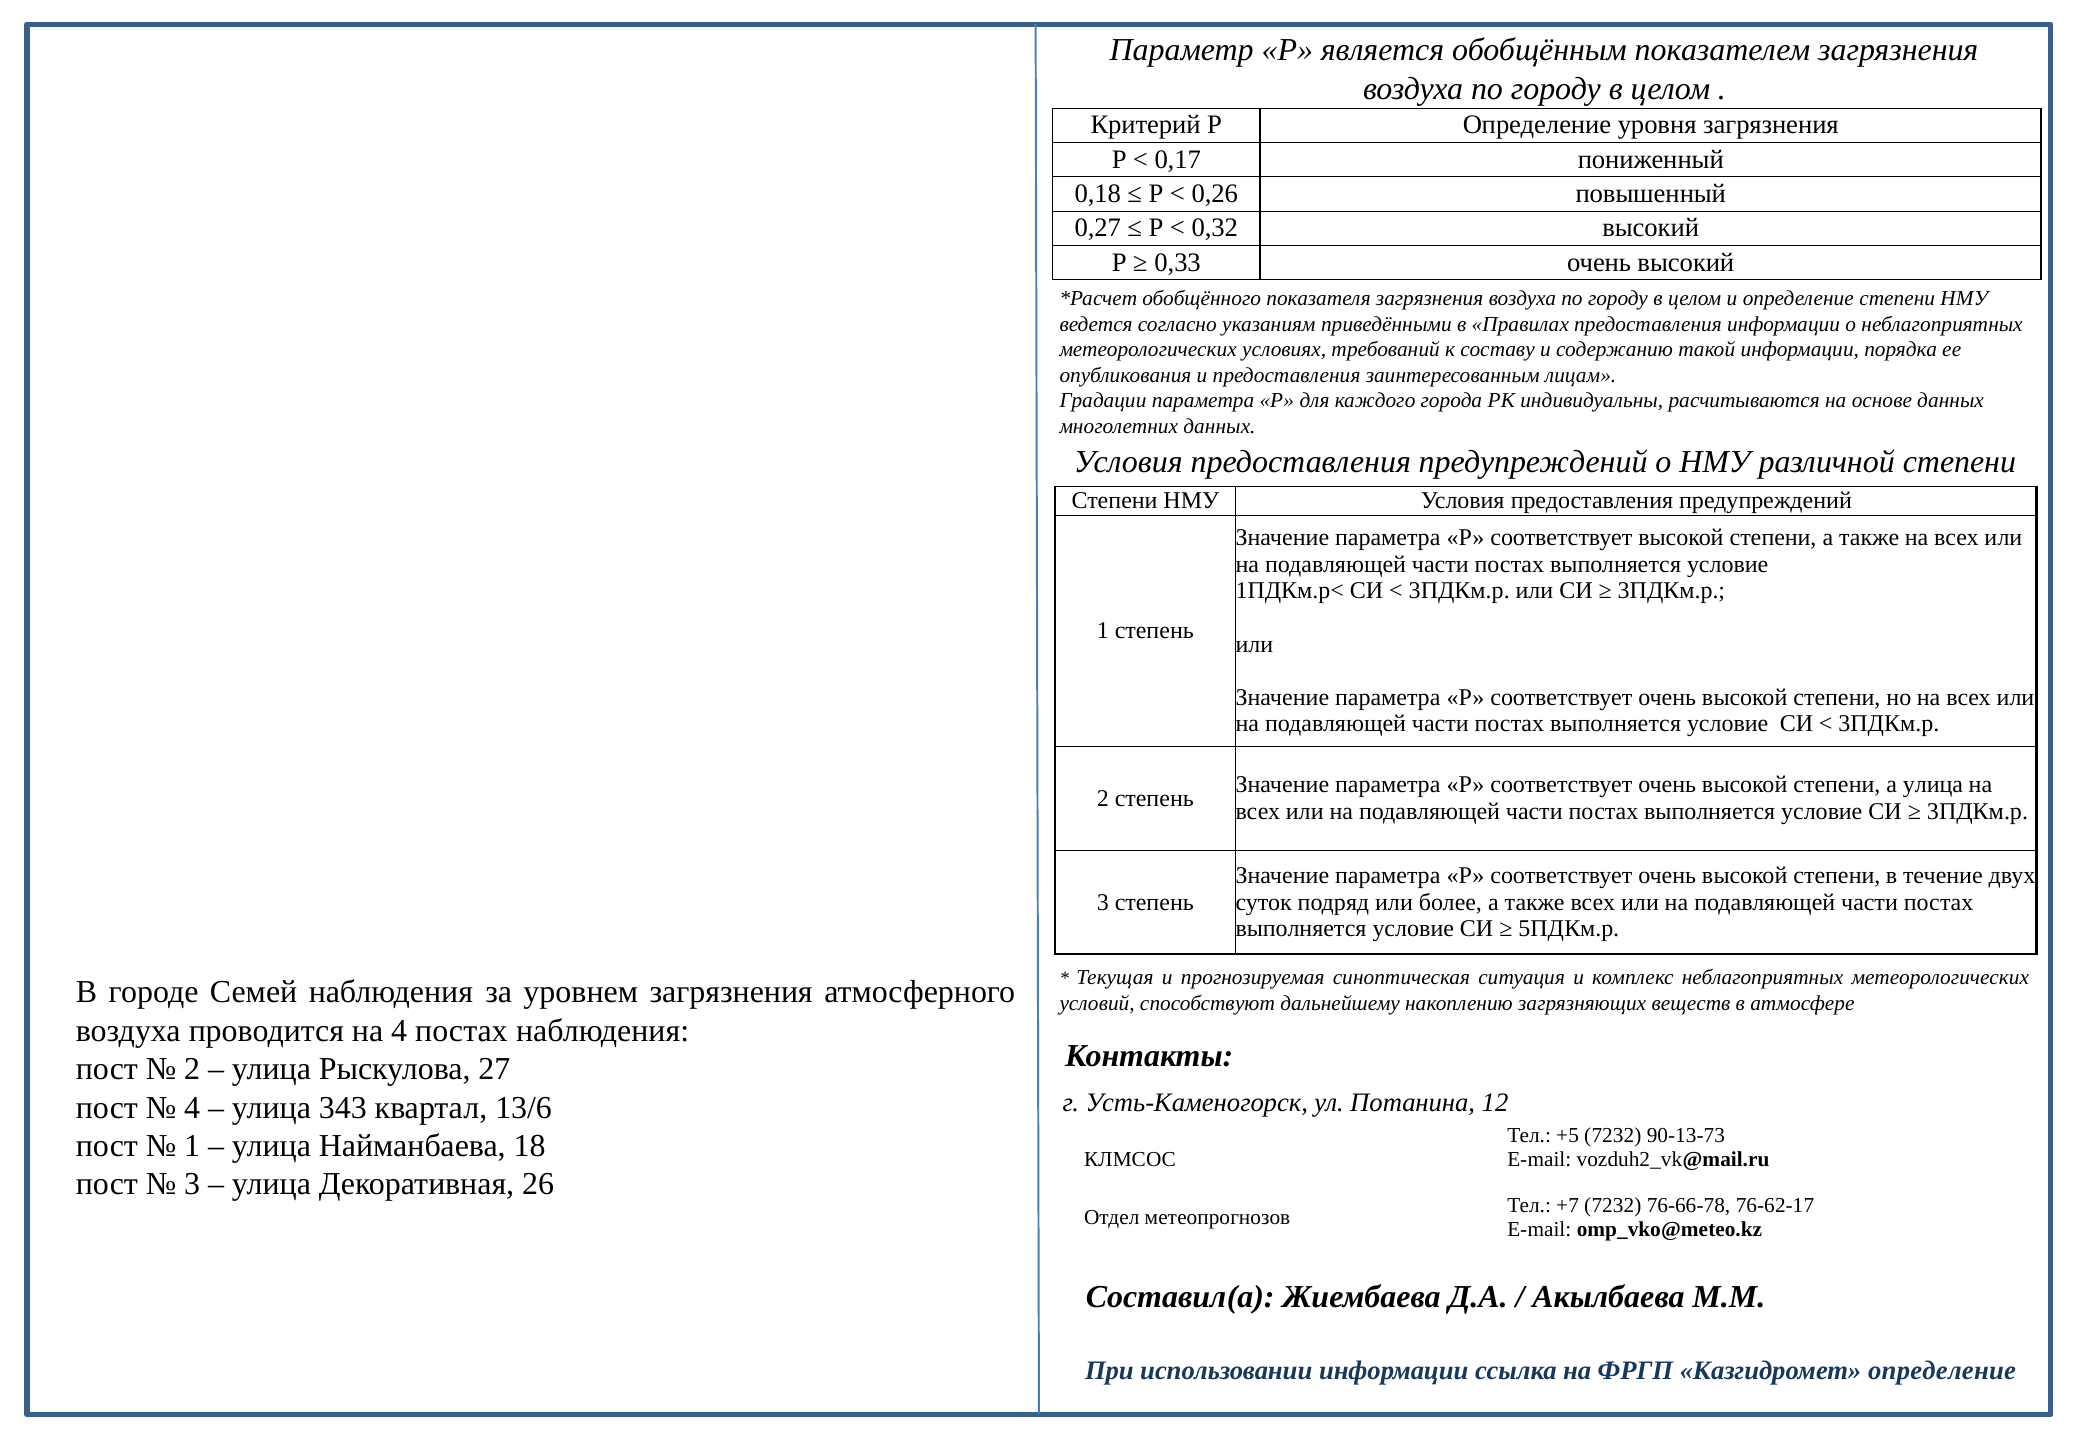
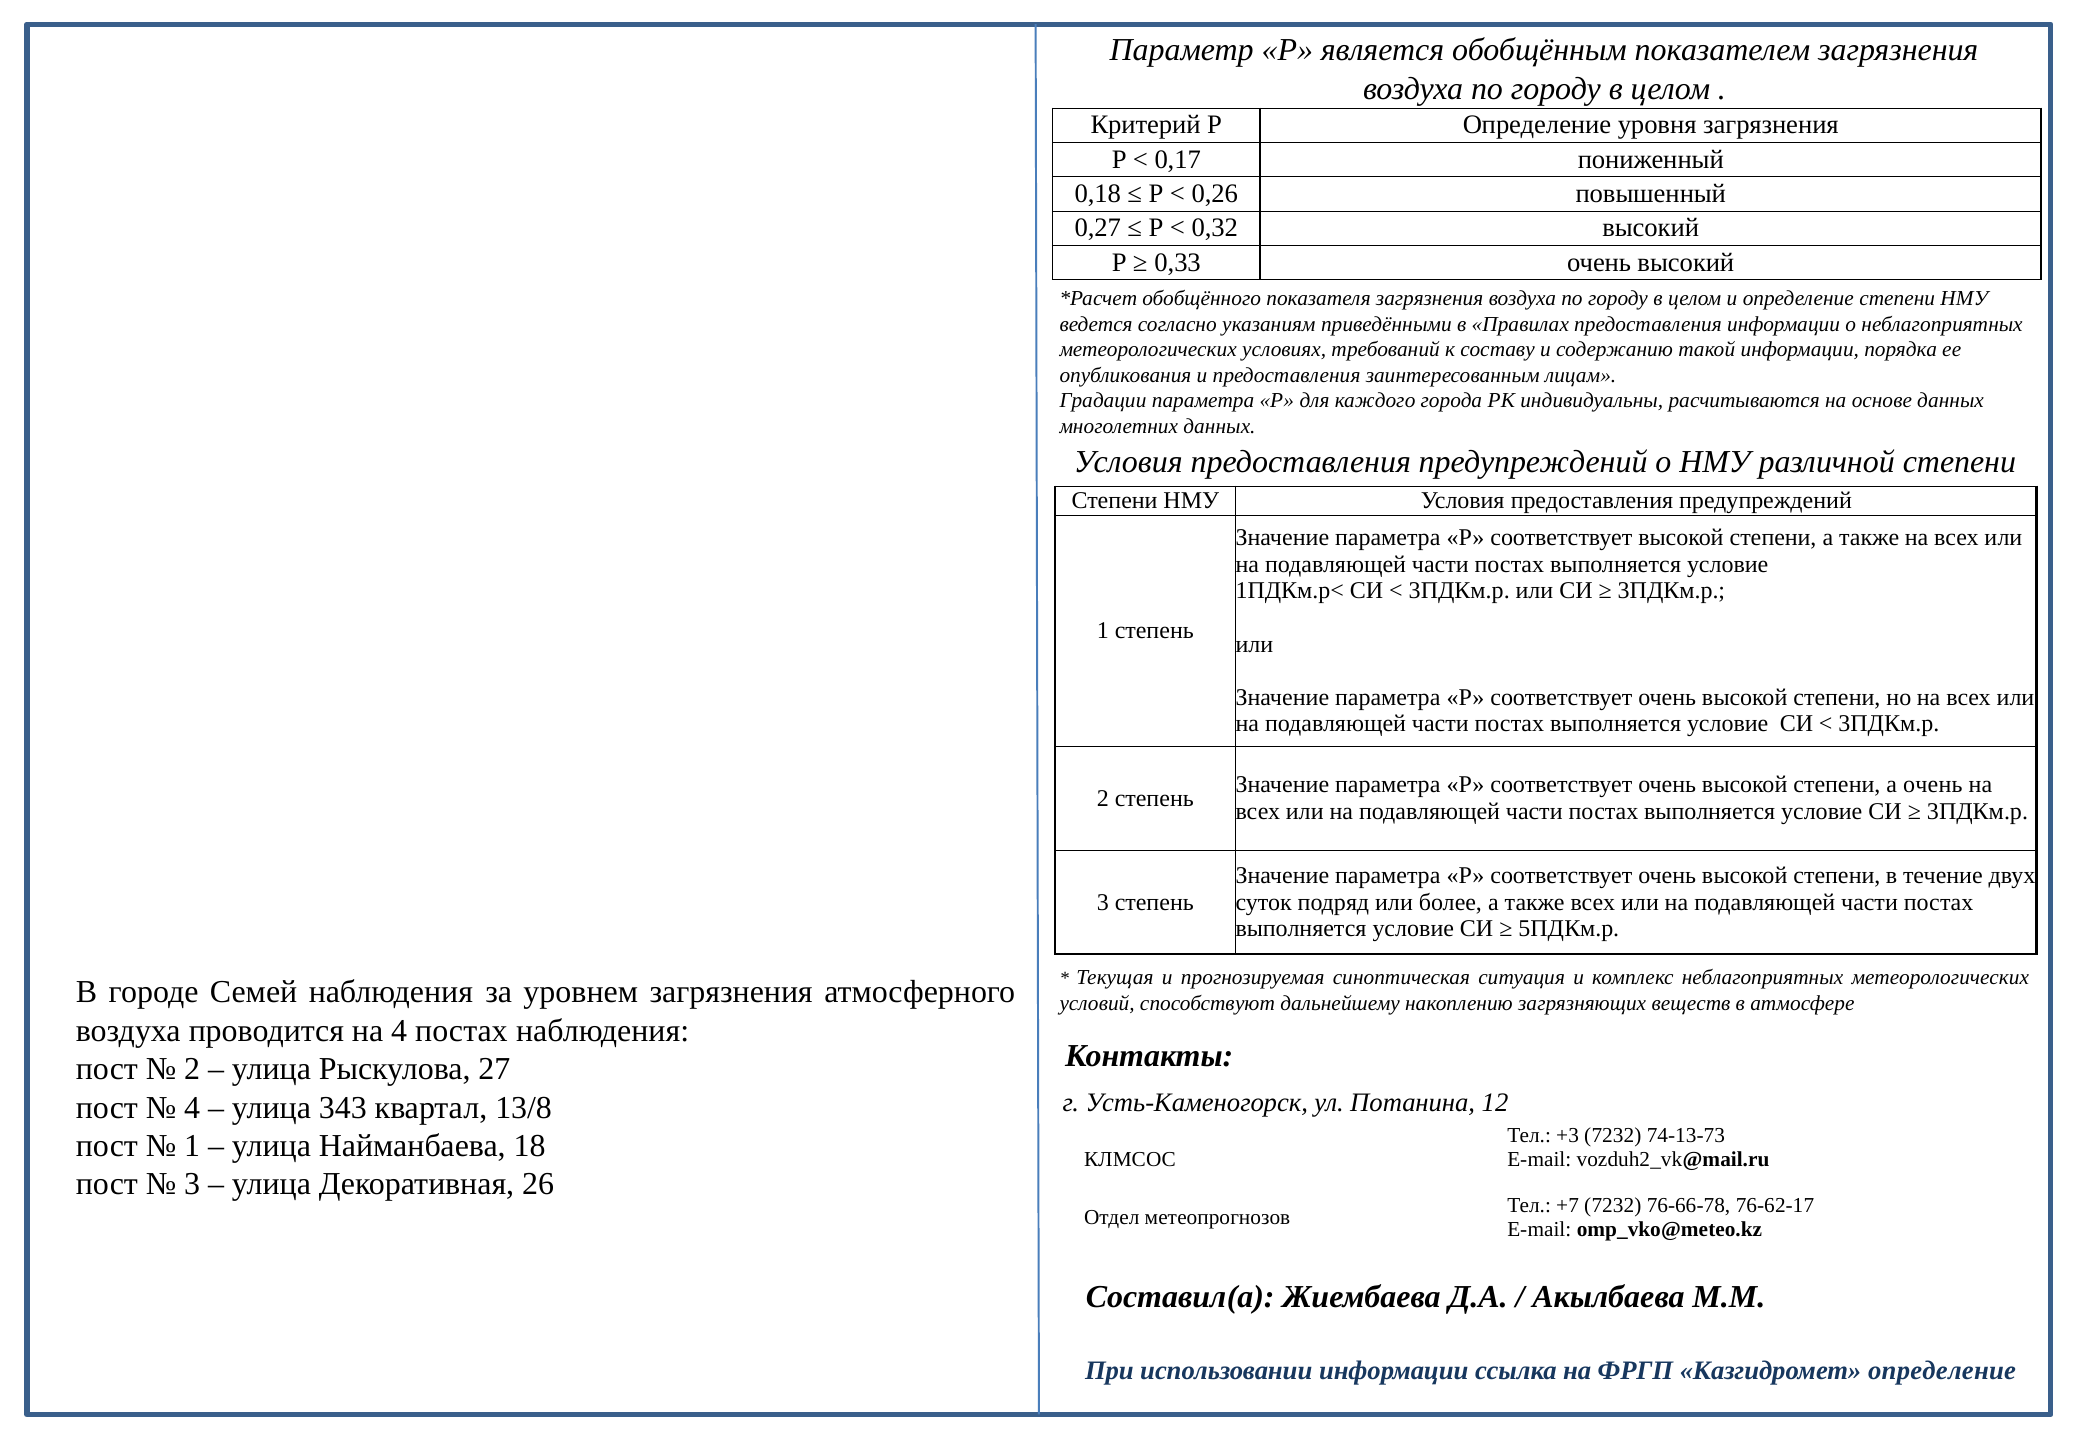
а улица: улица -> очень
13/6: 13/6 -> 13/8
+5: +5 -> +3
90-13-73: 90-13-73 -> 74-13-73
